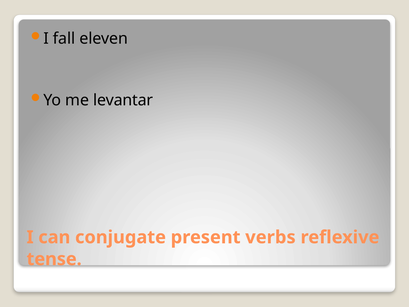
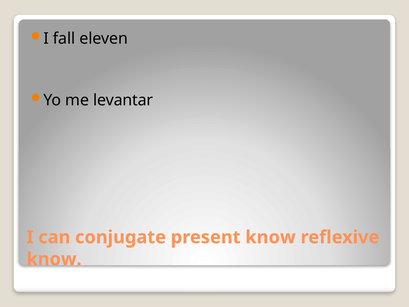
present verbs: verbs -> know
tense at (54, 259): tense -> know
